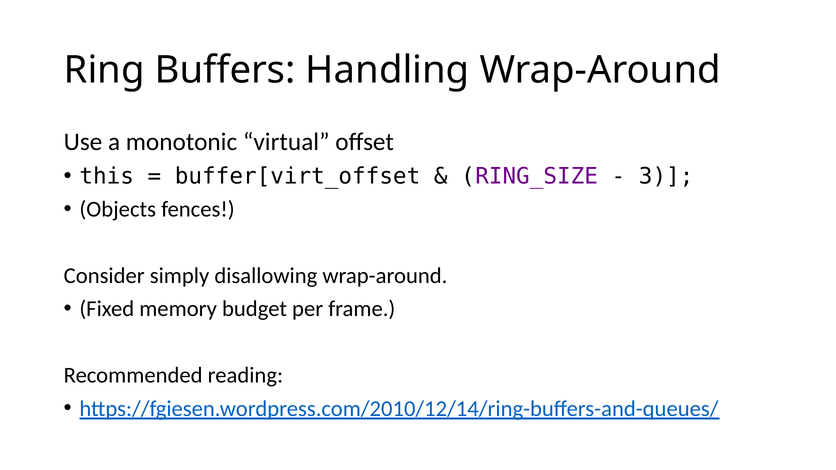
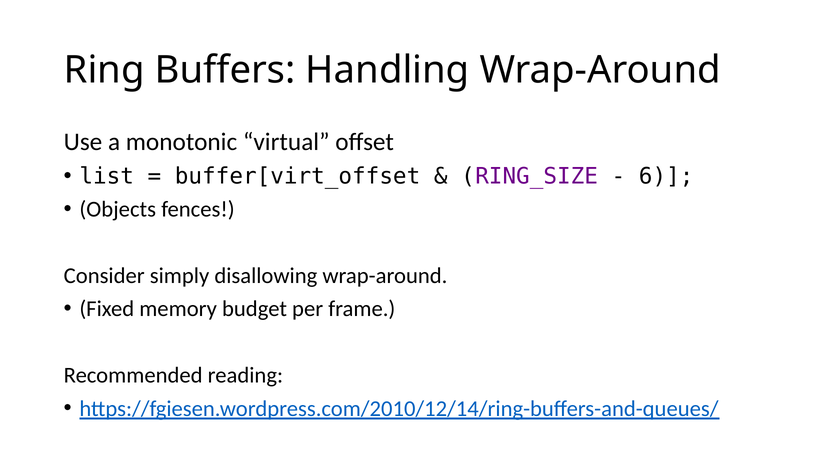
this: this -> list
3: 3 -> 6
